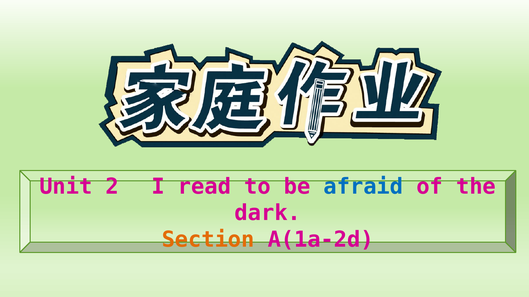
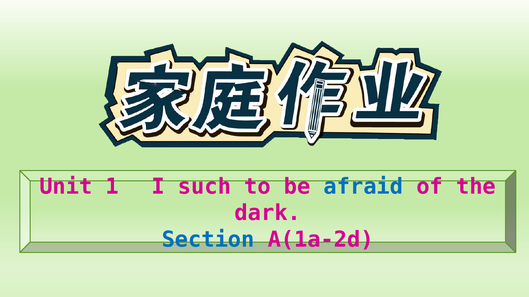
2: 2 -> 1
read: read -> such
Section colour: orange -> blue
